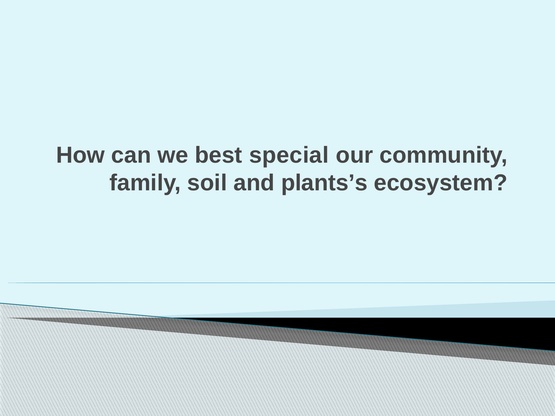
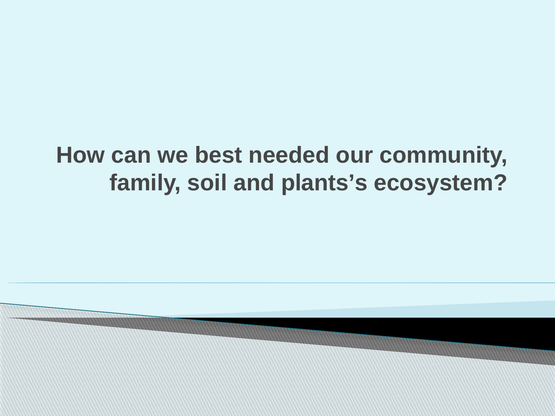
special: special -> needed
